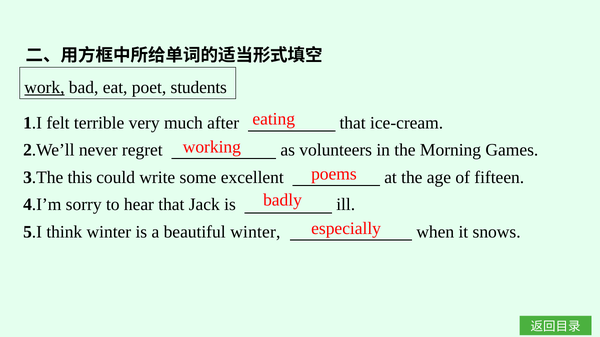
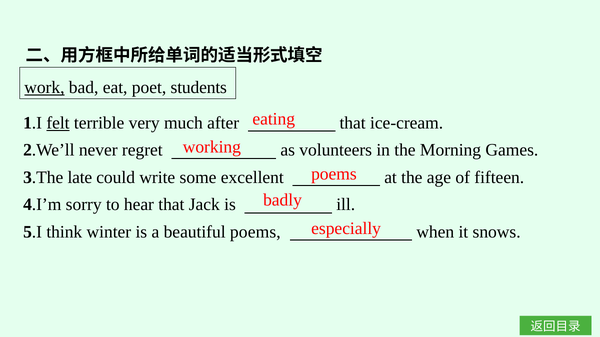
felt underline: none -> present
this: this -> late
beautiful winter: winter -> poems
